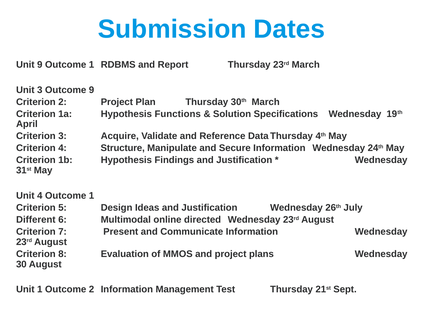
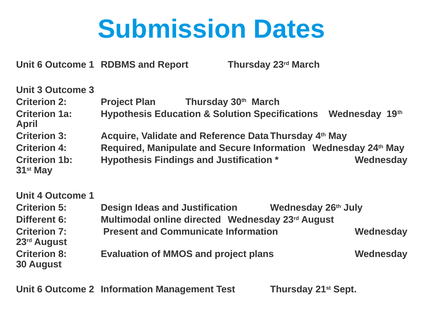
9 at (40, 65): 9 -> 6
Outcome 9: 9 -> 3
Functions: Functions -> Education
Structure: Structure -> Required
1 at (40, 289): 1 -> 6
